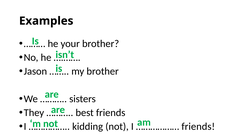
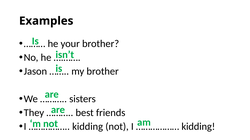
friends at (198, 127): friends -> kidding
